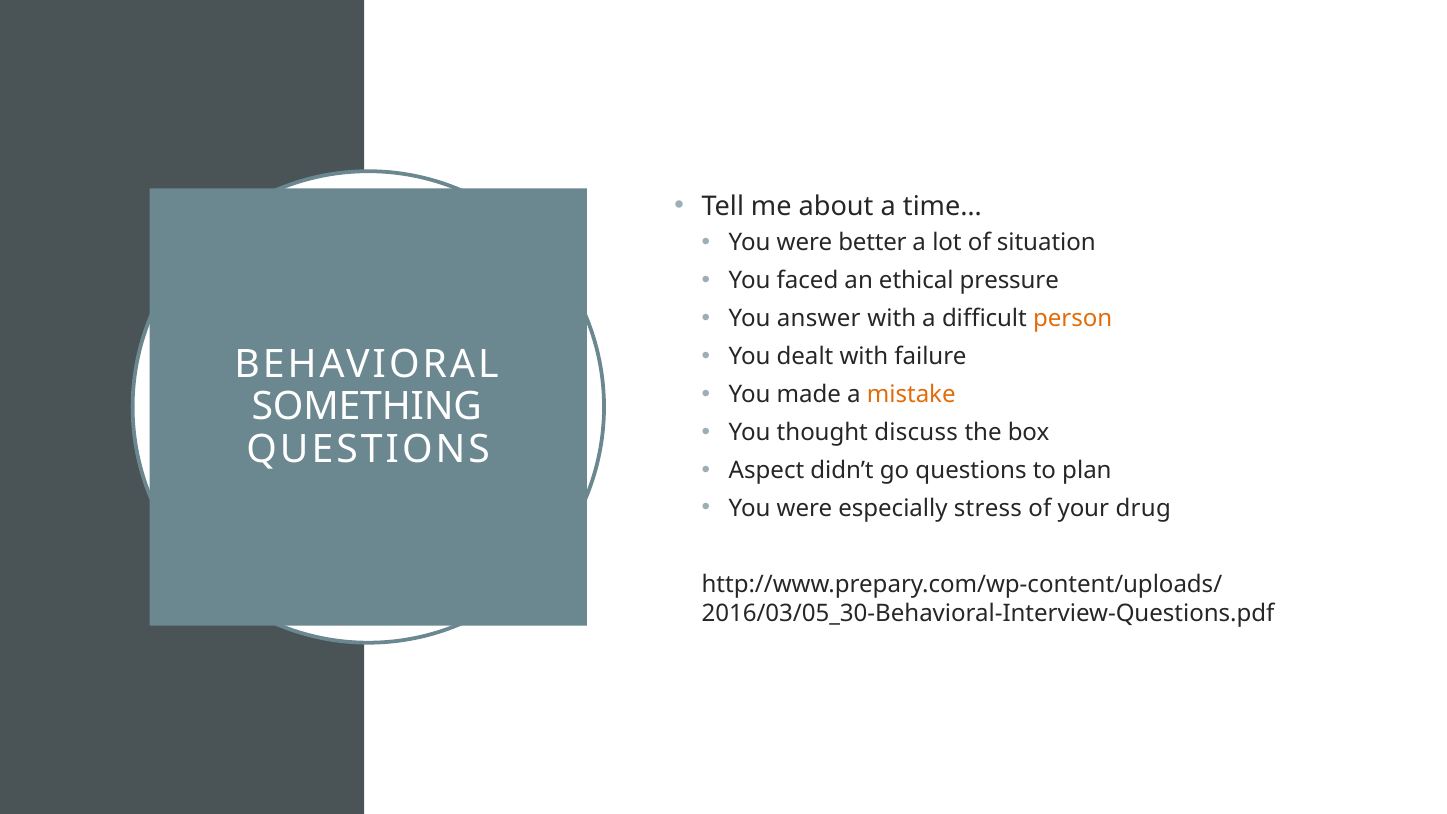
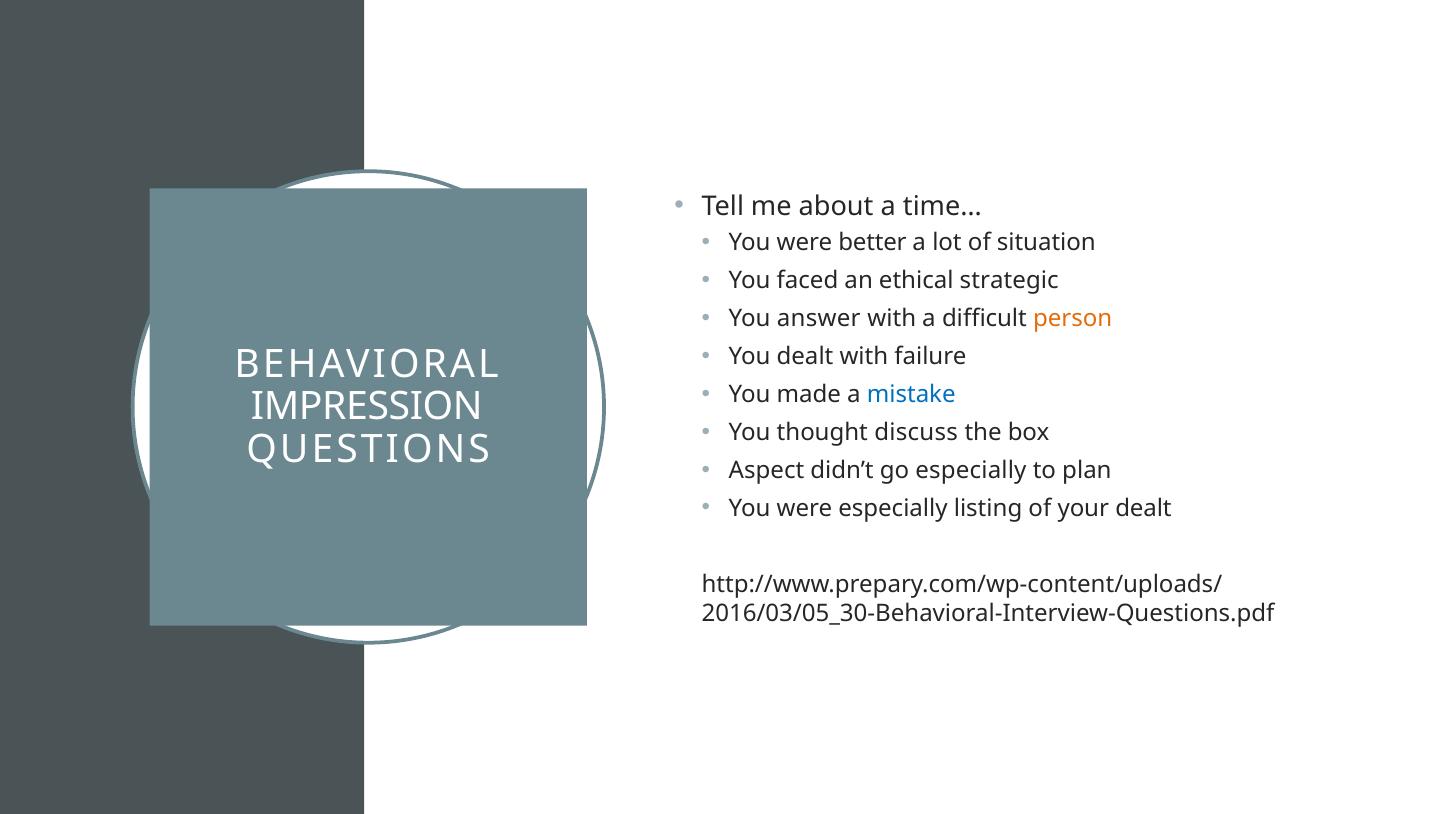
pressure: pressure -> strategic
mistake colour: orange -> blue
SOMETHING: SOMETHING -> IMPRESSION
go questions: questions -> especially
stress: stress -> listing
your drug: drug -> dealt
